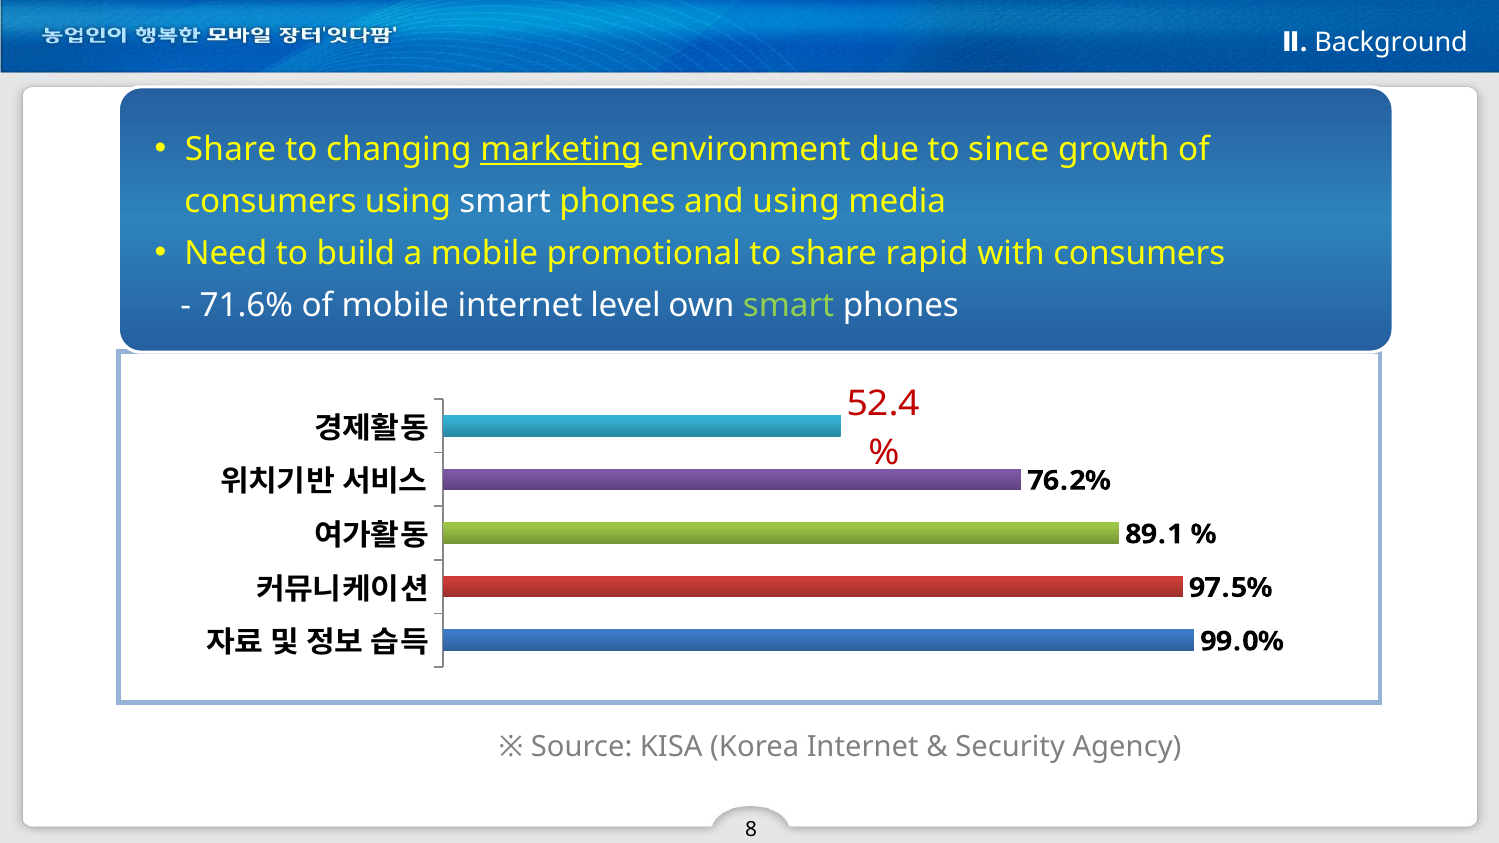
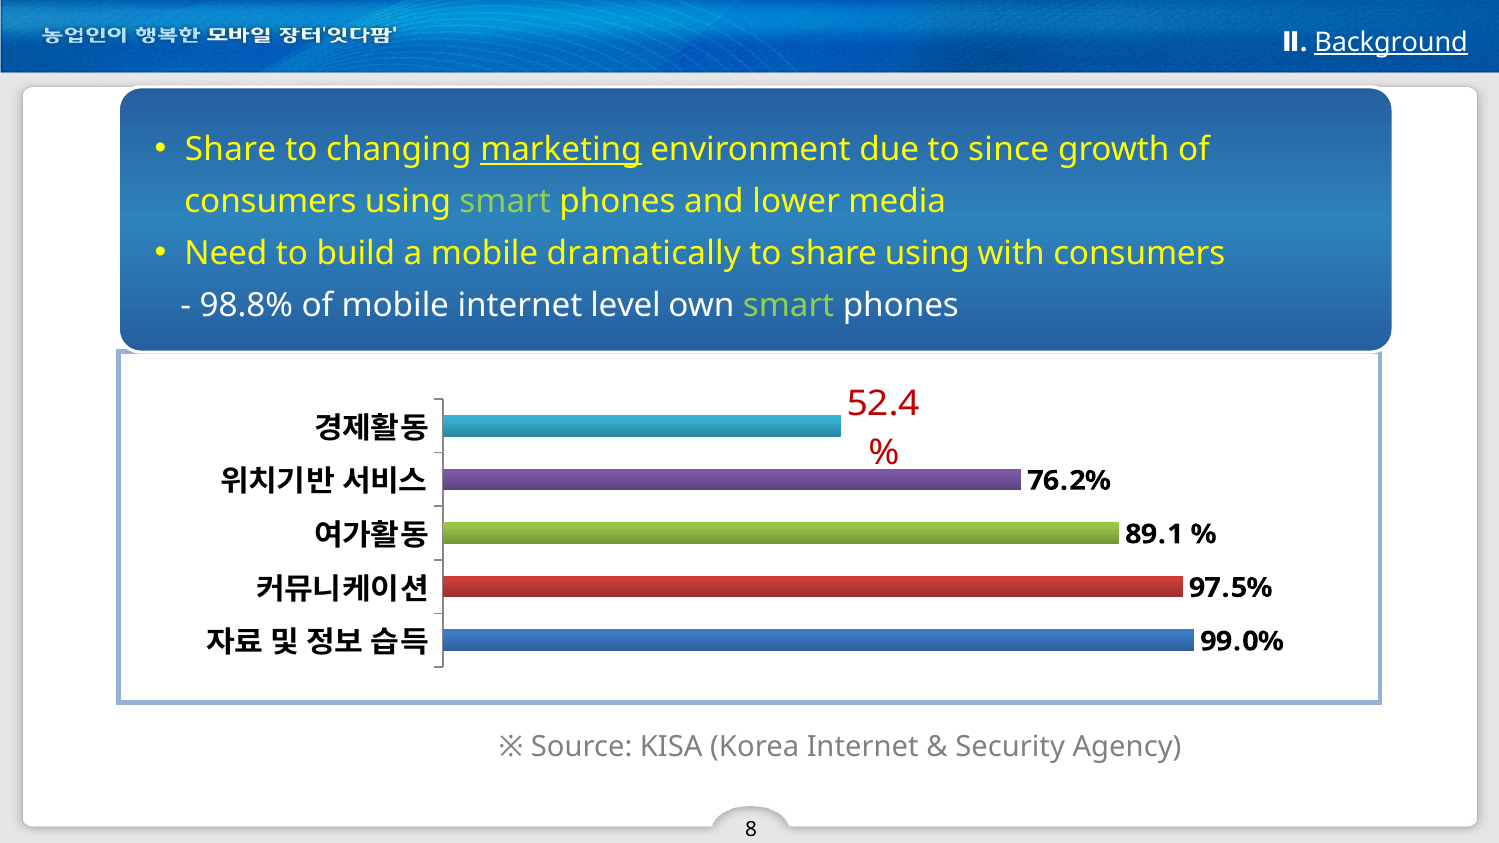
Background underline: none -> present
smart at (505, 202) colour: white -> light green
and using: using -> lower
promotional: promotional -> dramatically
share rapid: rapid -> using
71.6%: 71.6% -> 98.8%
